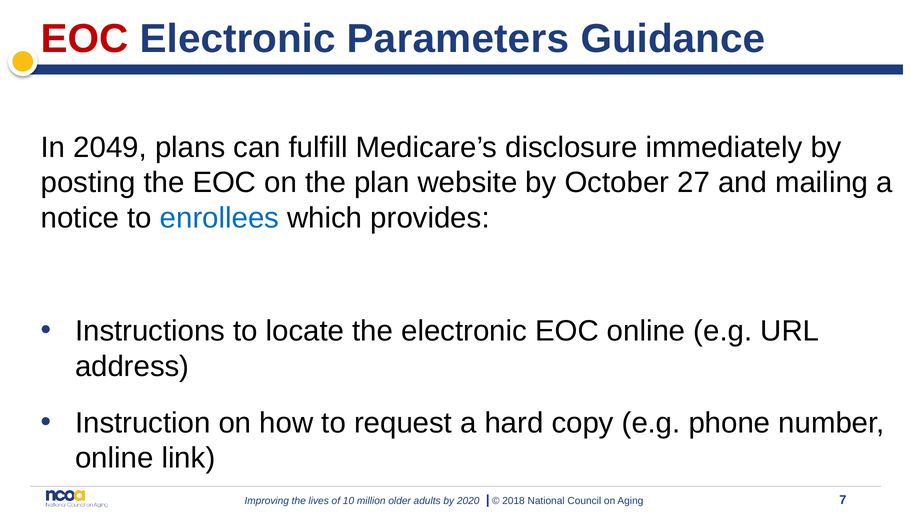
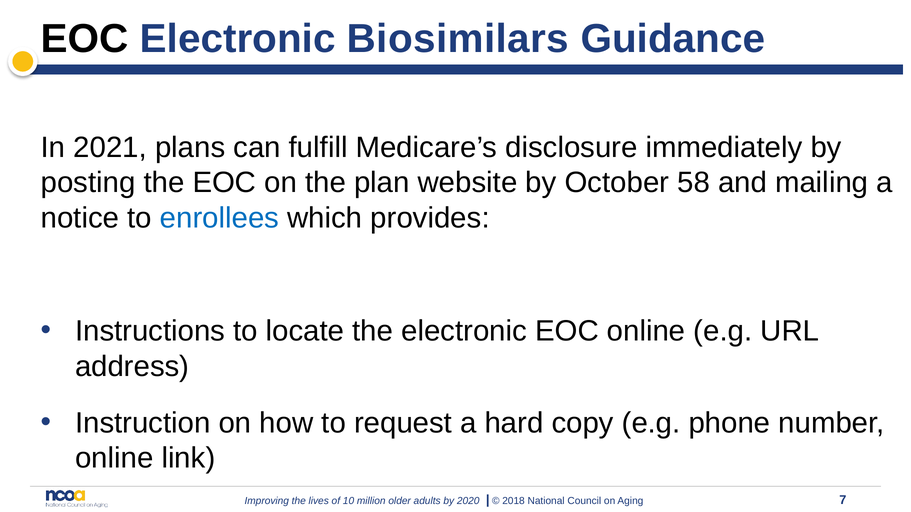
EOC at (85, 39) colour: red -> black
Parameters: Parameters -> Biosimilars
2049: 2049 -> 2021
27: 27 -> 58
